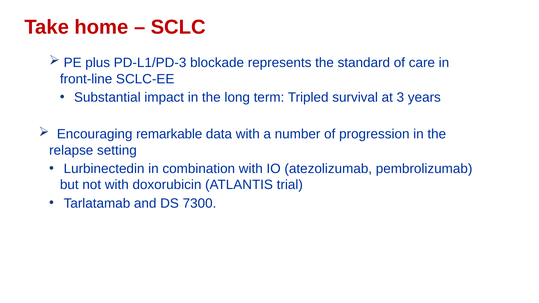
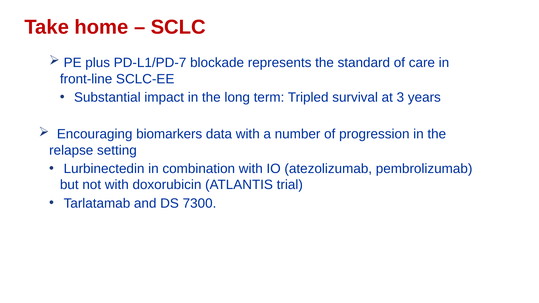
PD-L1/PD-3: PD-L1/PD-3 -> PD-L1/PD-7
remarkable: remarkable -> biomarkers
